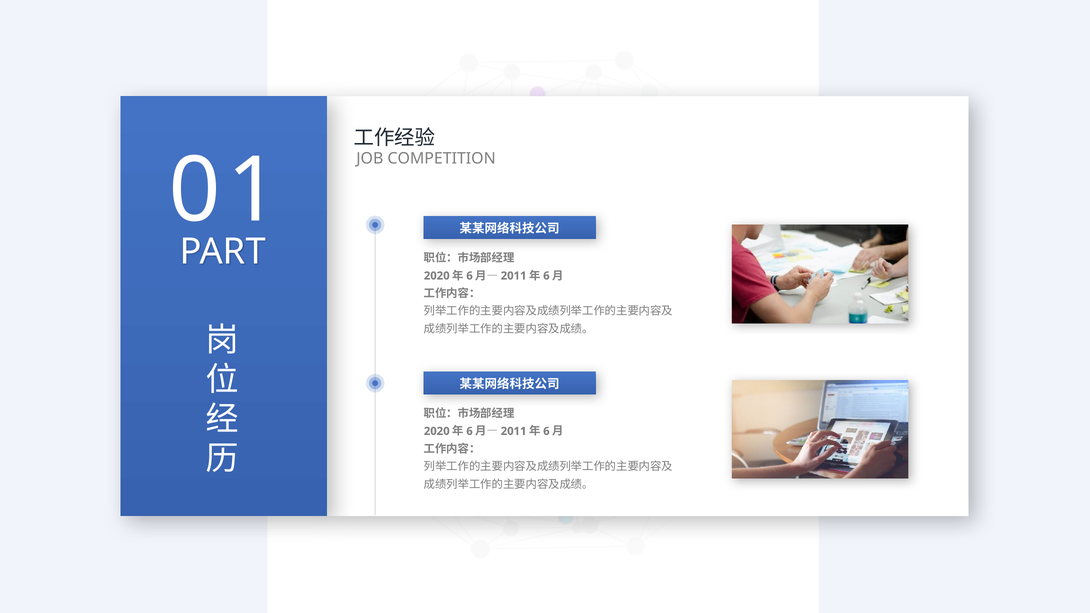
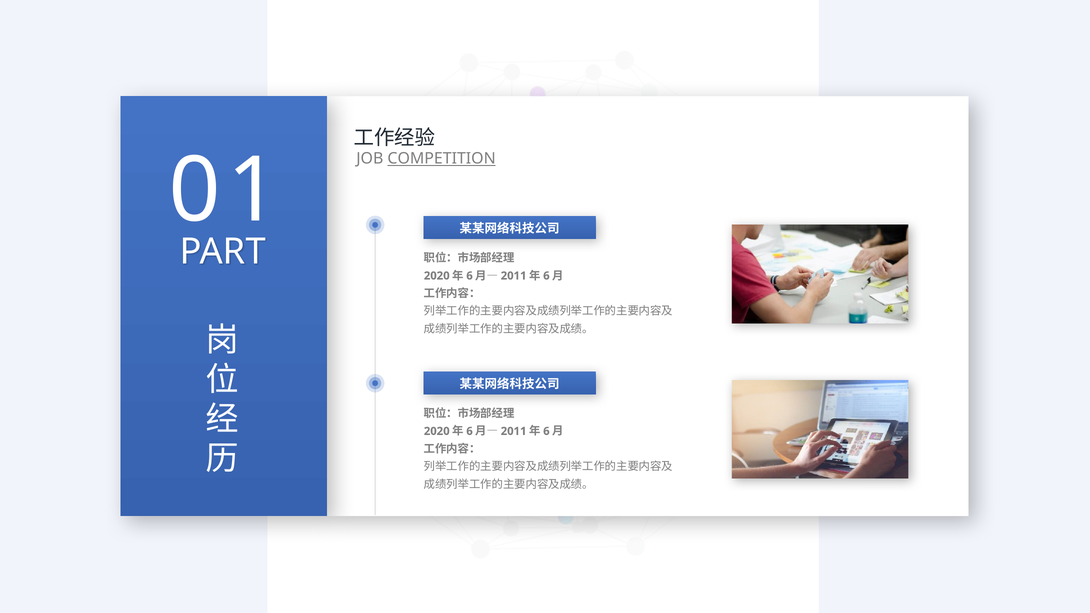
COMPETITION underline: none -> present
